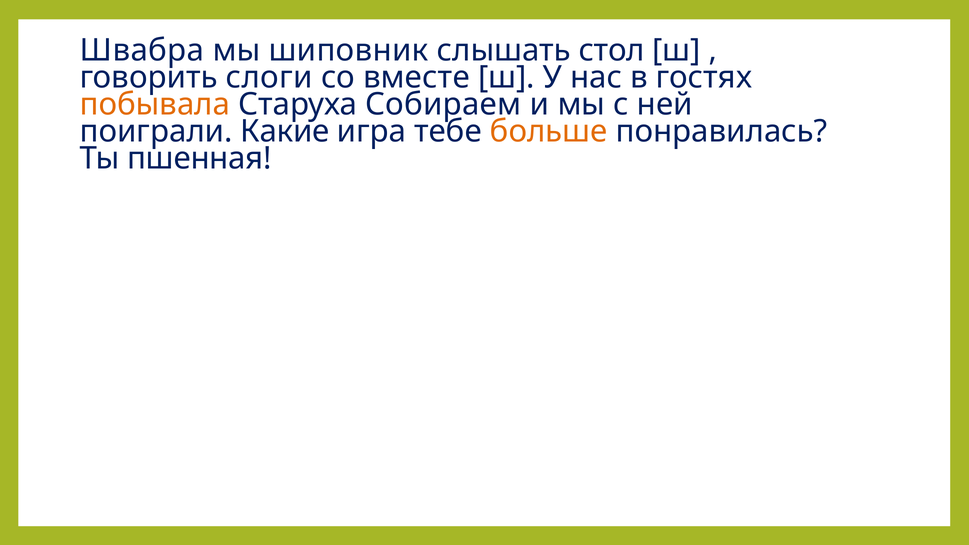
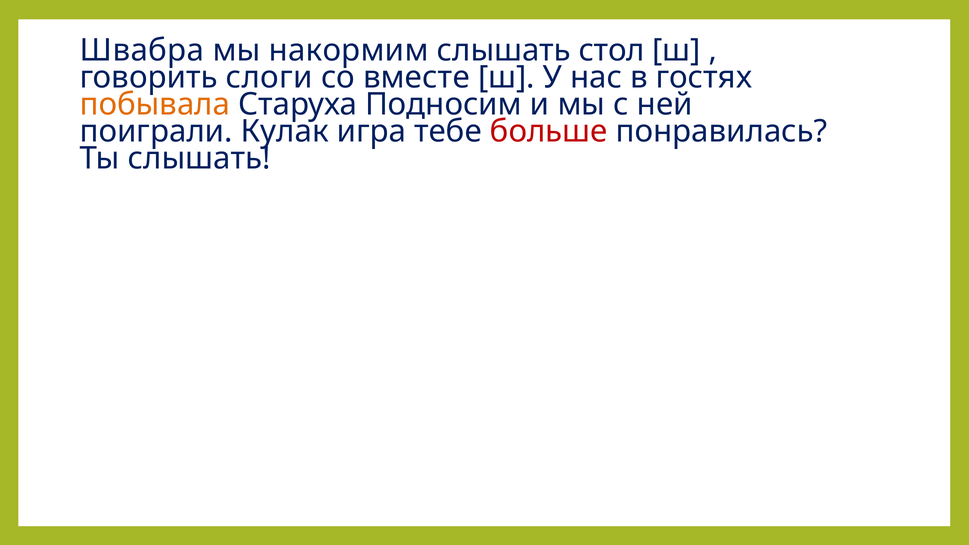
шиповник: шиповник -> накормим
Собираем: Собираем -> Подносим
Какие: Какие -> Кулак
больше colour: orange -> red
Ты пшенная: пшенная -> слышать
